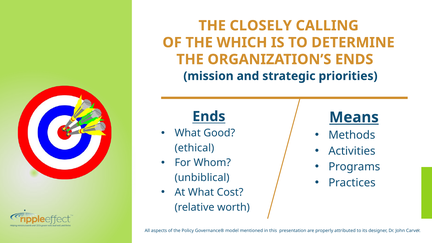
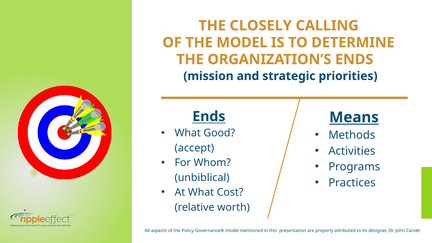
THE WHICH: WHICH -> MODEL
ethical: ethical -> accept
